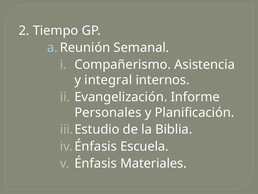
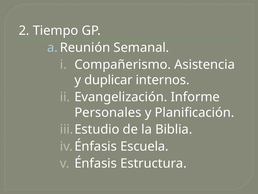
integral: integral -> duplicar
Materiales: Materiales -> Estructura
